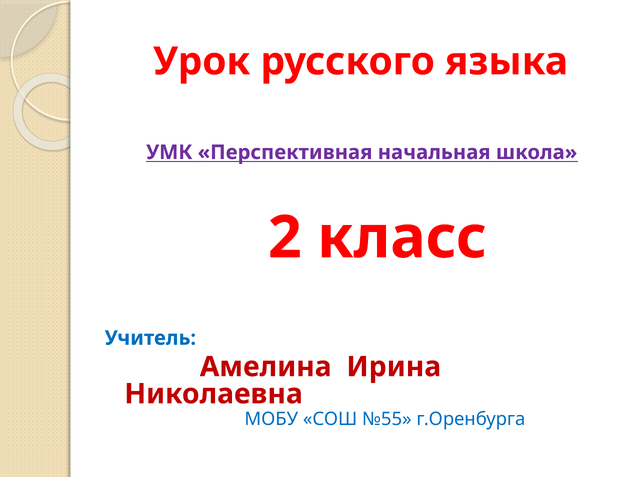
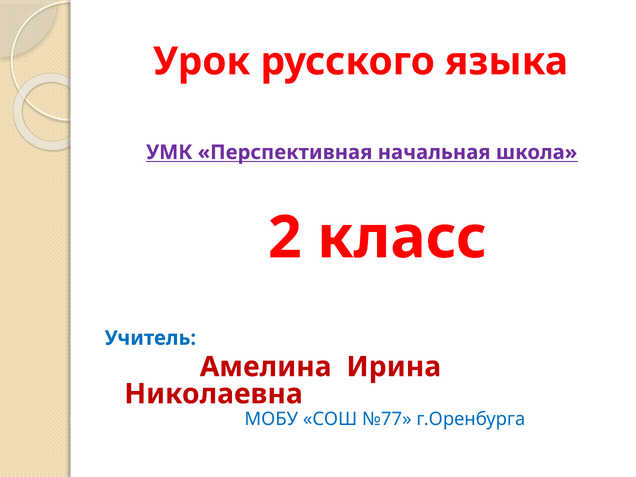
№55: №55 -> №77
